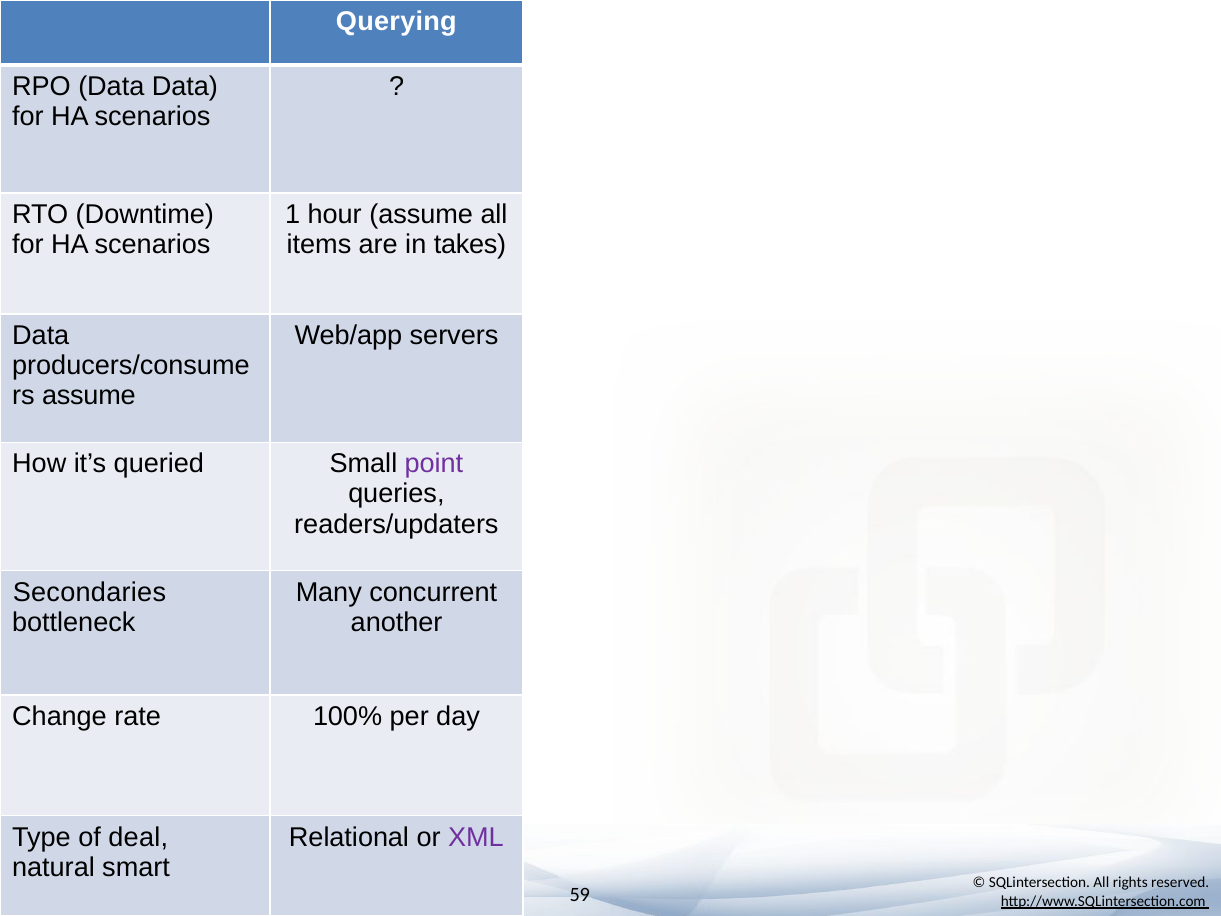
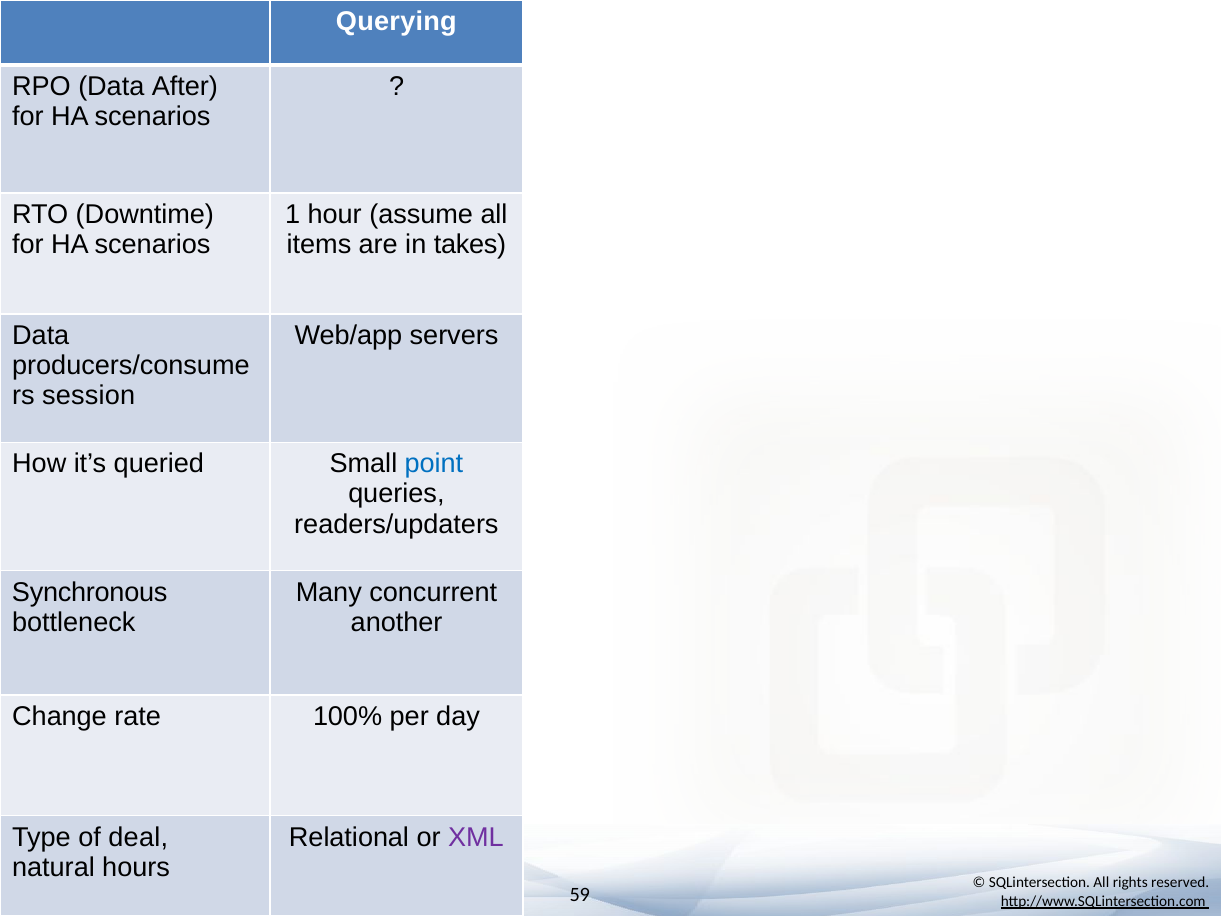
Data Data: Data -> After
assume at (89, 396): assume -> session
point colour: purple -> blue
Secondaries: Secondaries -> Synchronous
smart: smart -> hours
